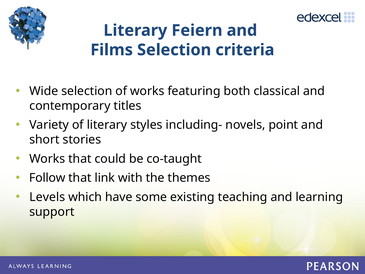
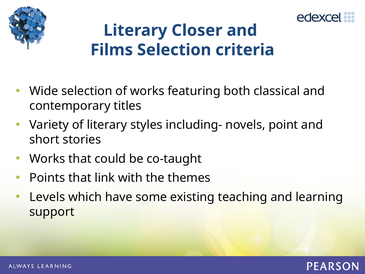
Feiern: Feiern -> Closer
Follow: Follow -> Points
